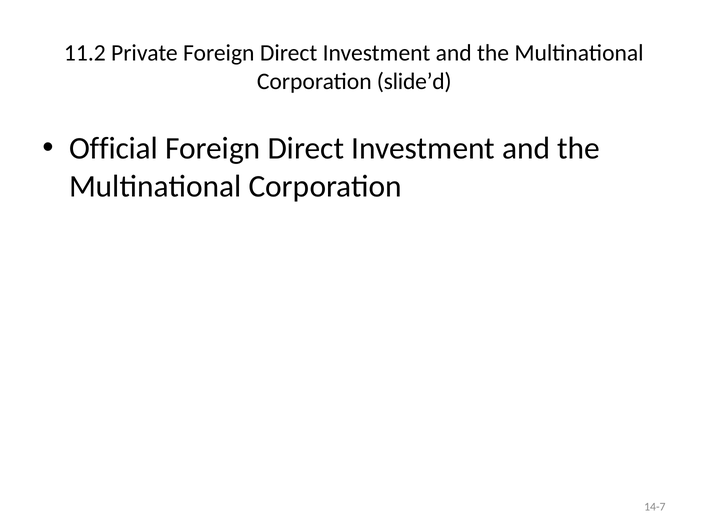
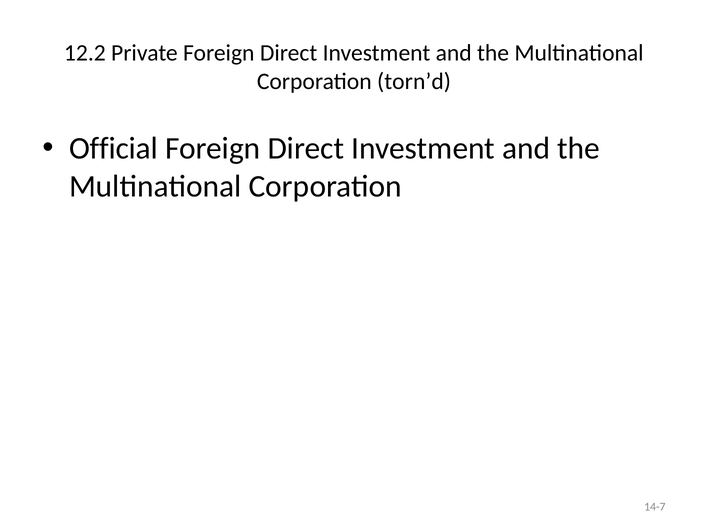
11.2: 11.2 -> 12.2
slide’d: slide’d -> torn’d
